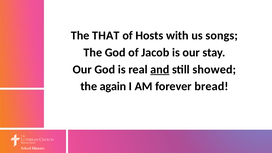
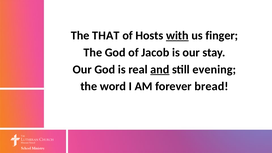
with underline: none -> present
songs: songs -> finger
showed: showed -> evening
again: again -> word
